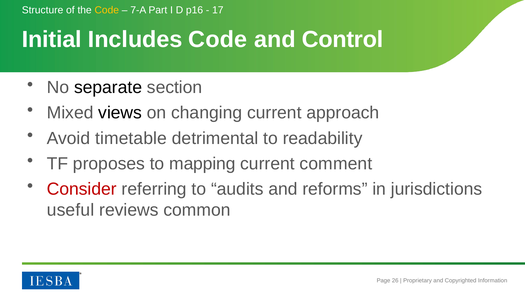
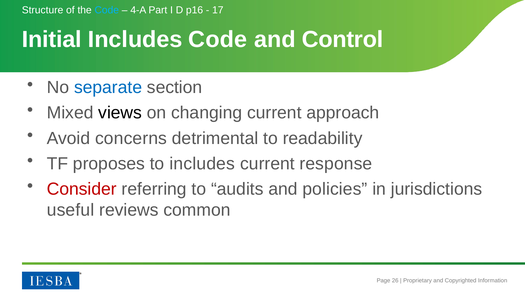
Code at (107, 10) colour: yellow -> light blue
7-A: 7-A -> 4-A
separate colour: black -> blue
timetable: timetable -> concerns
to mapping: mapping -> includes
comment: comment -> response
reforms: reforms -> policies
